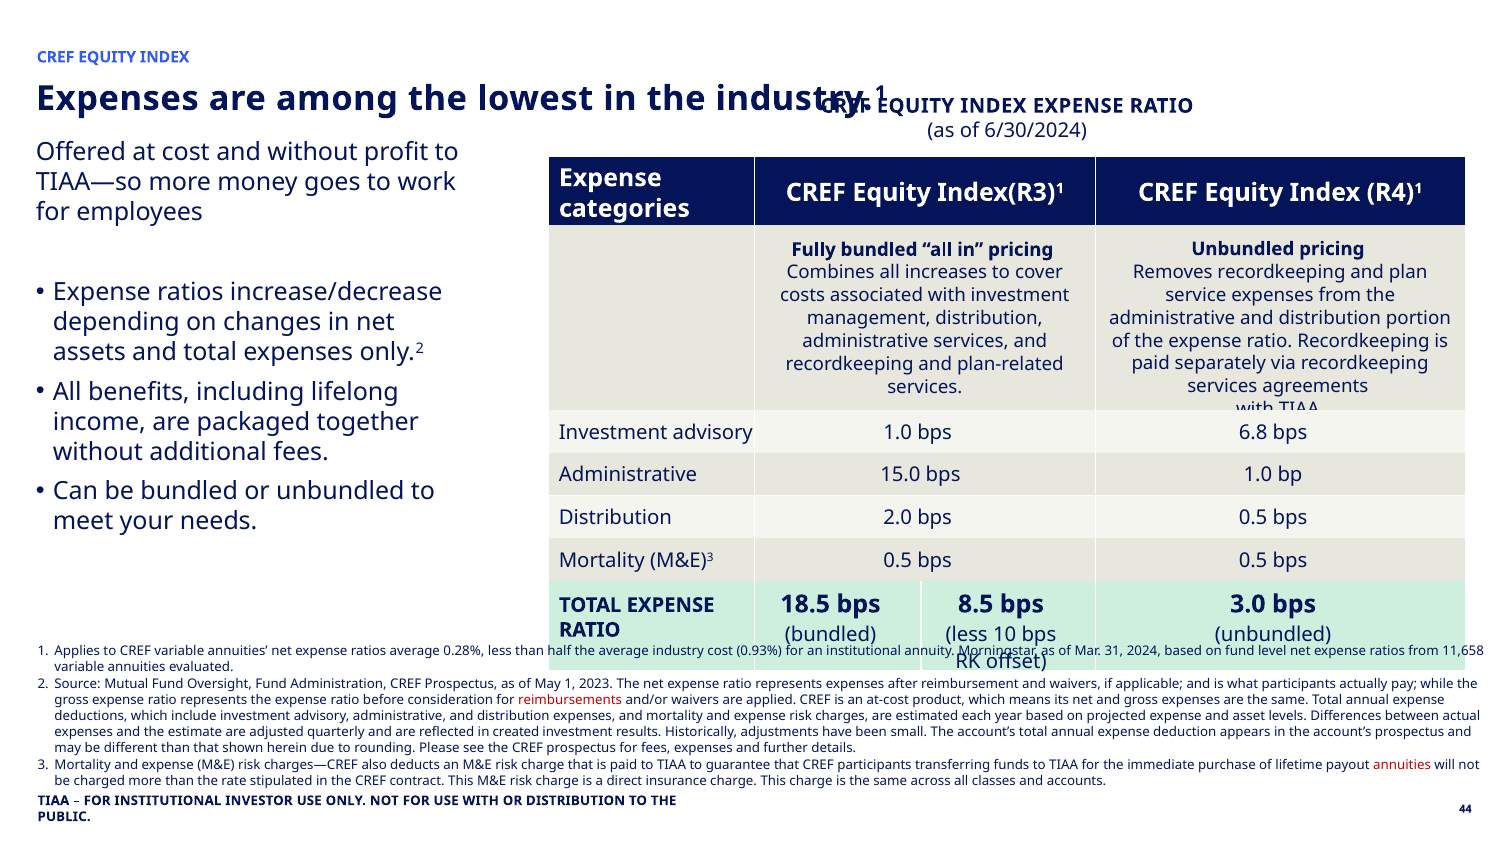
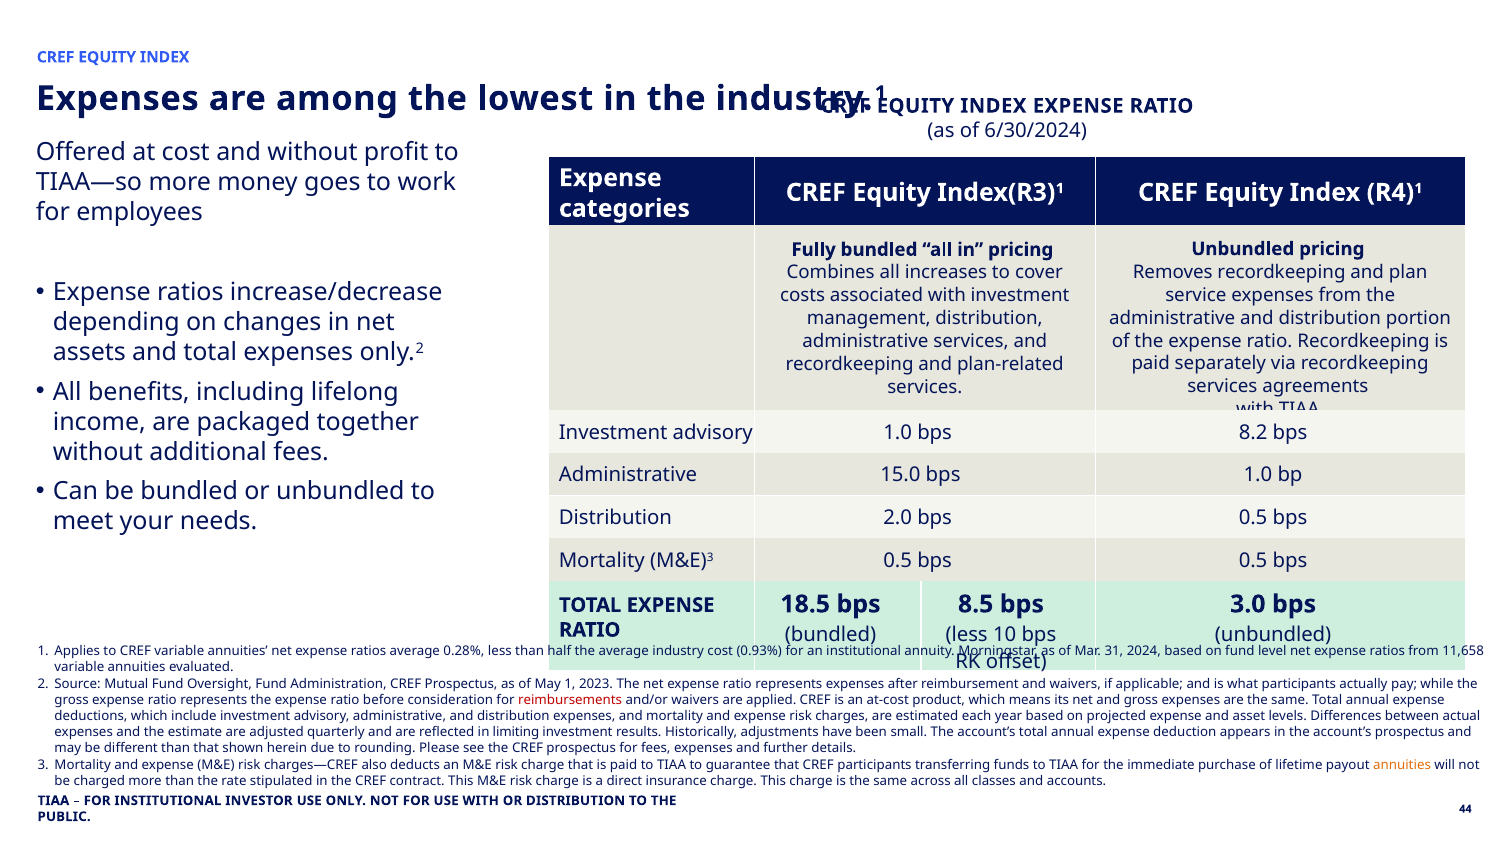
6.8: 6.8 -> 8.2
created: created -> limiting
annuities at (1402, 766) colour: red -> orange
